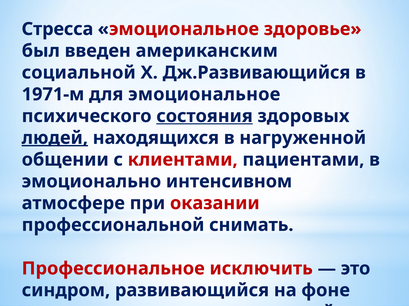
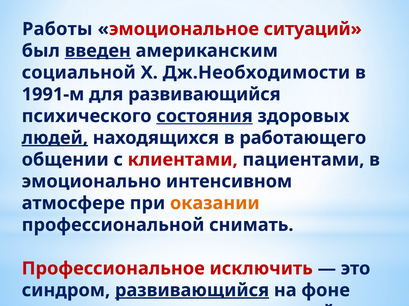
Стресса at (57, 29): Стресса -> Работы
здоровье: здоровье -> ситуаций
введен underline: none -> present
Дж.Развивающийся: Дж.Развивающийся -> Дж.Необходимости
1971-м: 1971-м -> 1991-м
для эмоциональное: эмоциональное -> развивающийся
в нагруженной: нагруженной -> работающего
оказании colour: red -> orange
развивающийся at (192, 291) underline: none -> present
